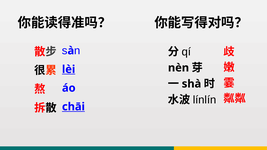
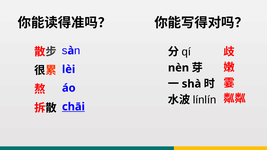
lèi underline: present -> none
